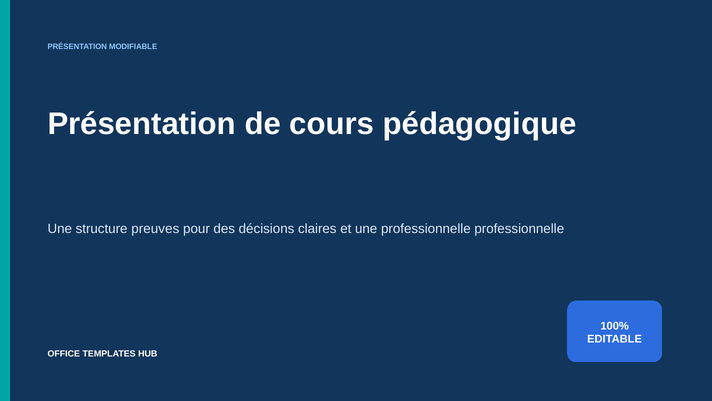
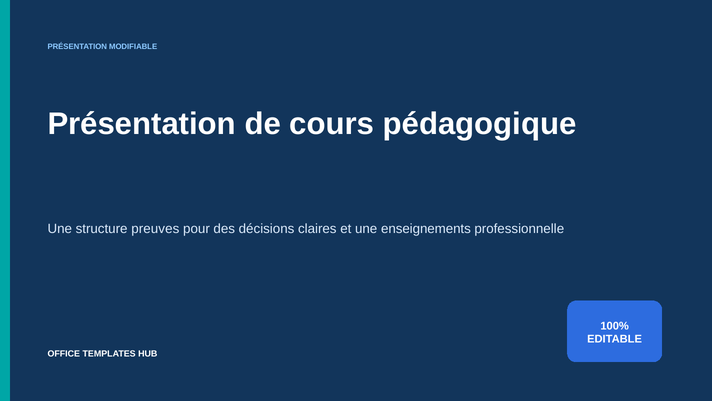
une professionnelle: professionnelle -> enseignements
